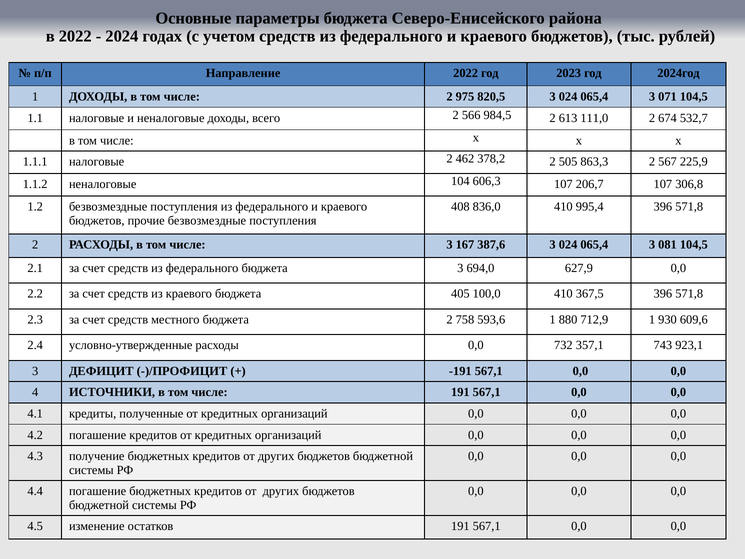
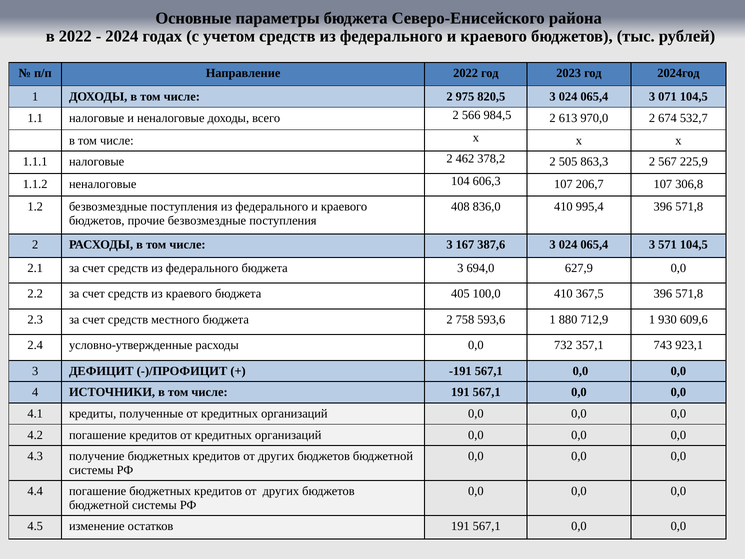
111,0: 111,0 -> 970,0
081: 081 -> 571
